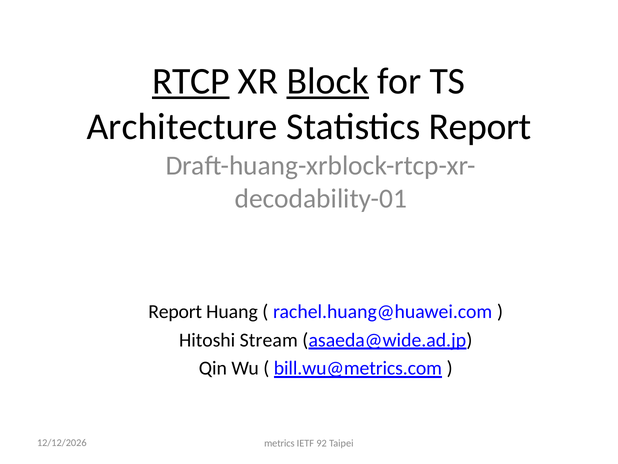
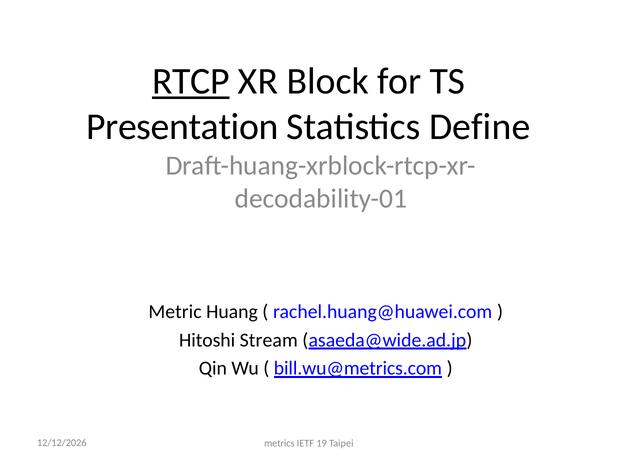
Block underline: present -> none
Architecture: Architecture -> Presentation
Statistics Report: Report -> Define
Report at (175, 311): Report -> Metric
92: 92 -> 19
